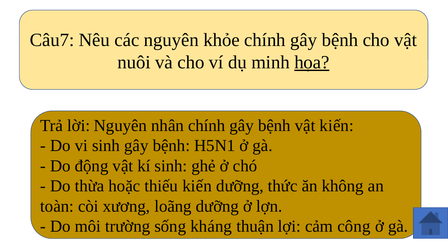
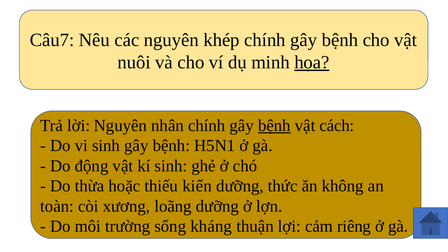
khỏe: khỏe -> khép
bệnh at (274, 125) underline: none -> present
vật kiến: kiến -> cách
công: công -> riêng
